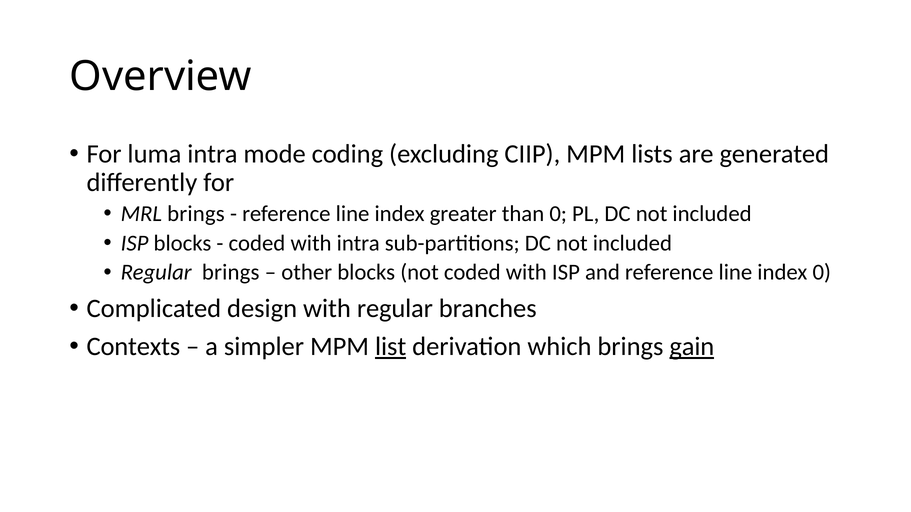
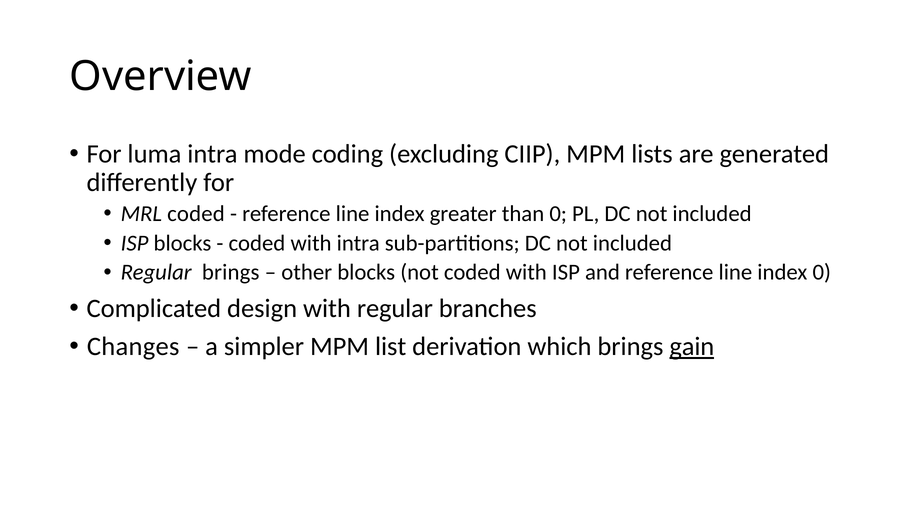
MRL brings: brings -> coded
Contexts: Contexts -> Changes
list underline: present -> none
